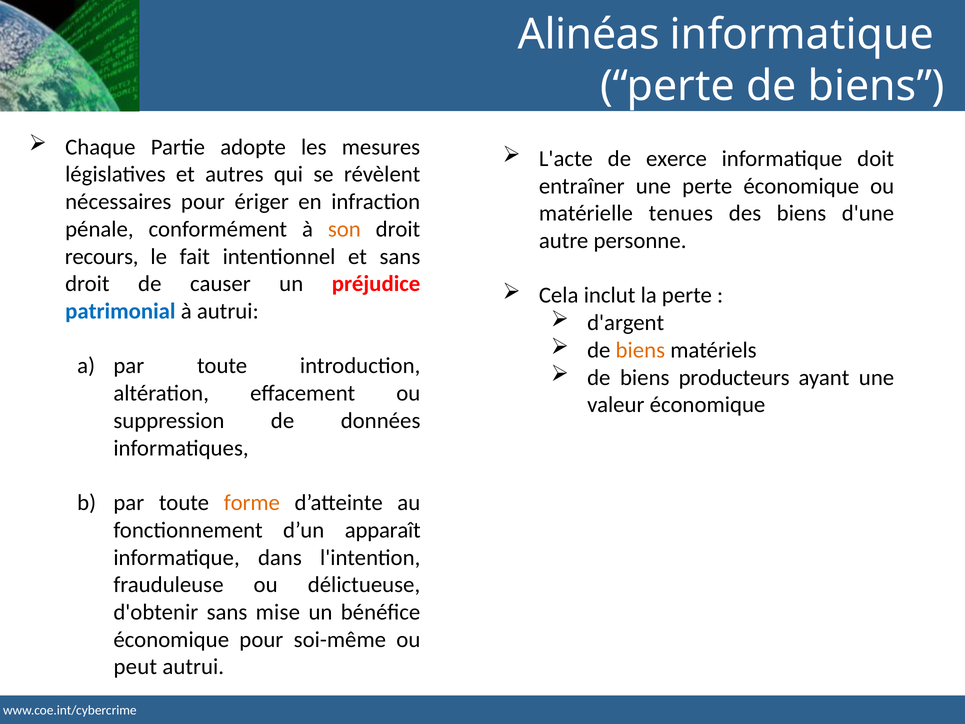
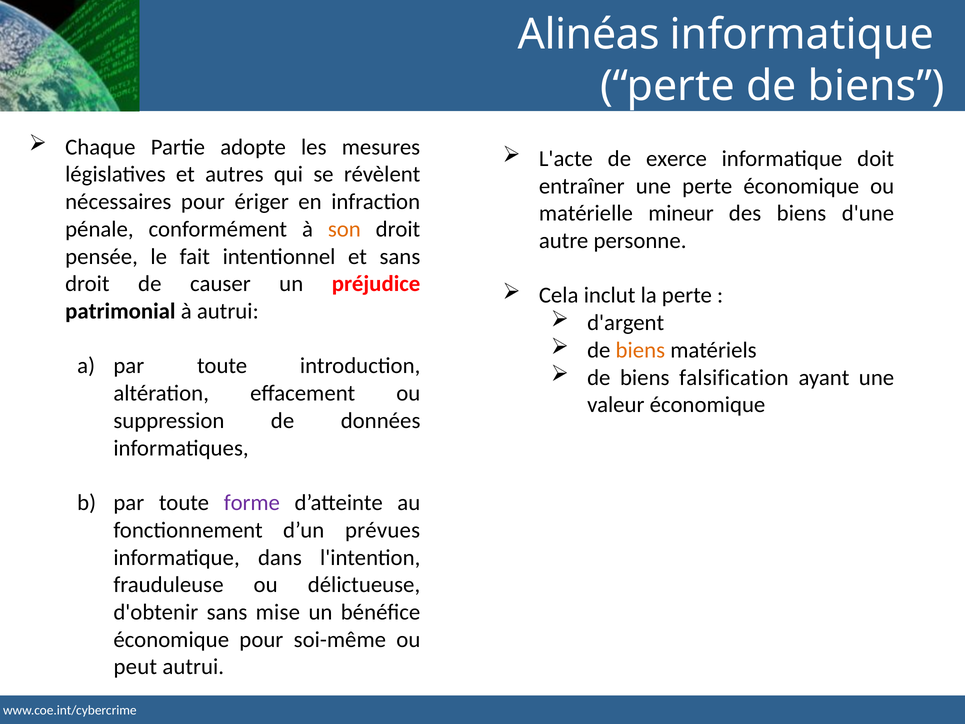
tenues: tenues -> mineur
recours: recours -> pensée
patrimonial colour: blue -> black
producteurs: producteurs -> falsification
forme colour: orange -> purple
apparaît: apparaît -> prévues
